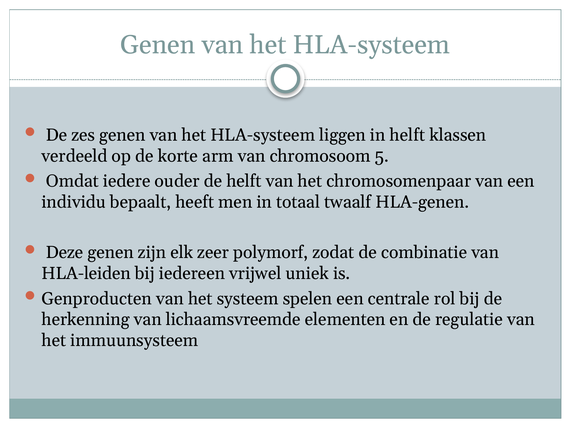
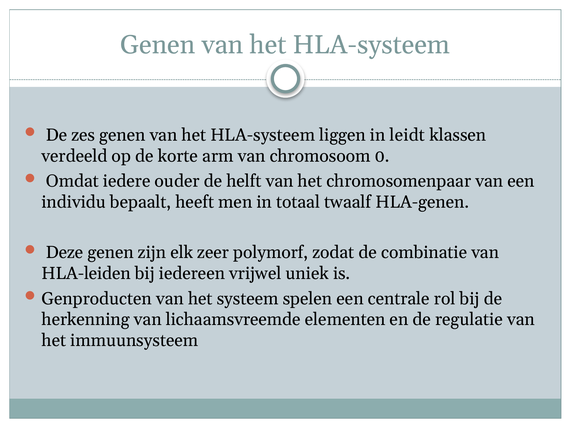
in helft: helft -> leidt
5: 5 -> 0
